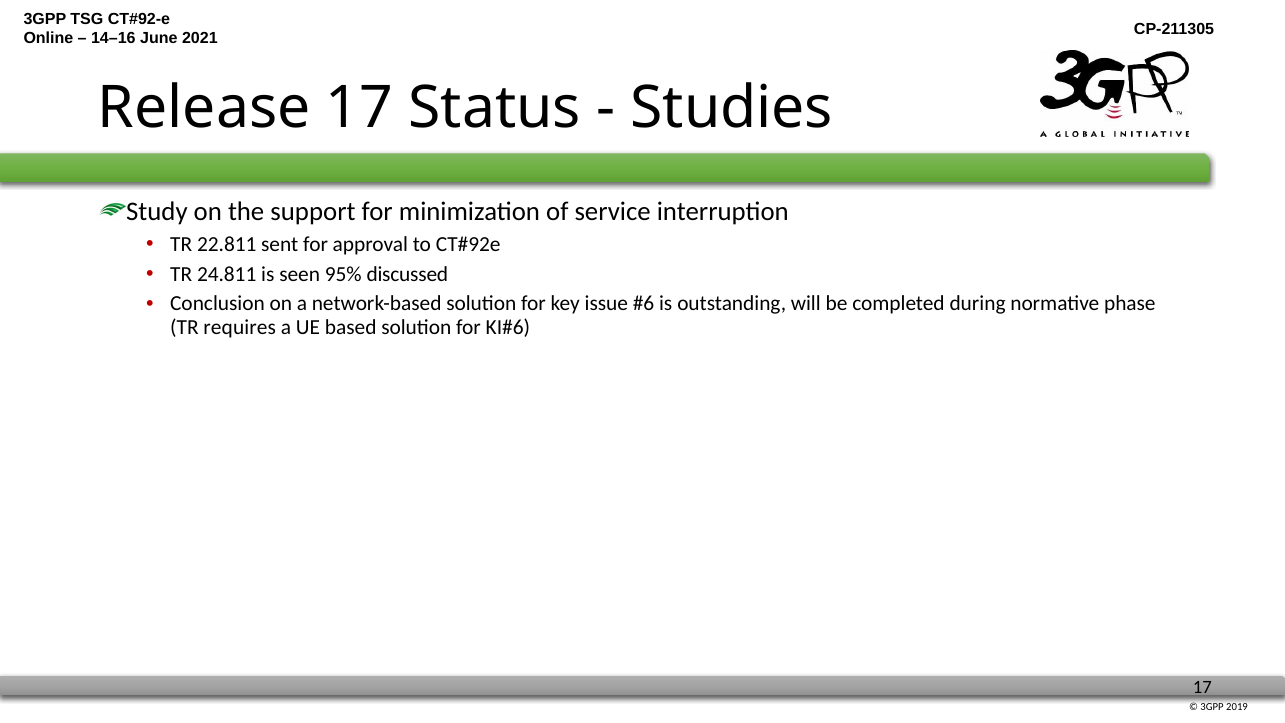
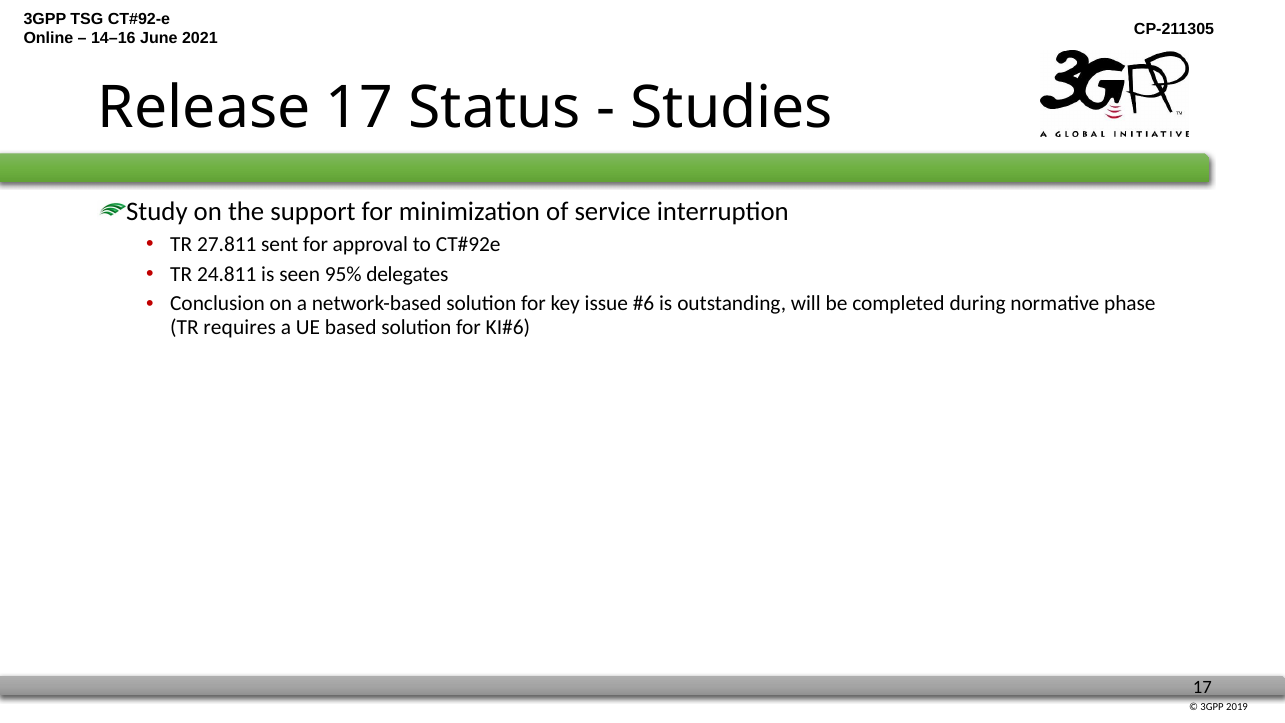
22.811: 22.811 -> 27.811
discussed: discussed -> delegates
